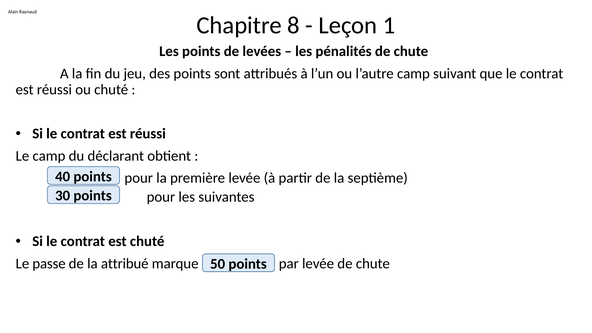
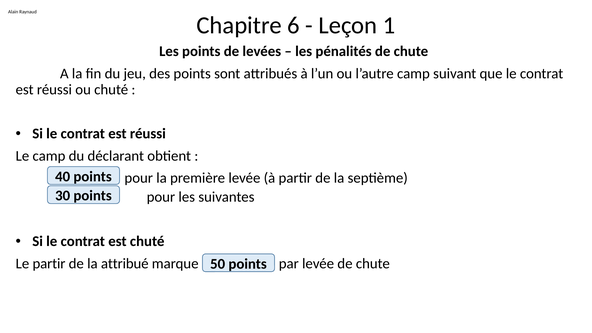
8: 8 -> 6
Le passe: passe -> partir
